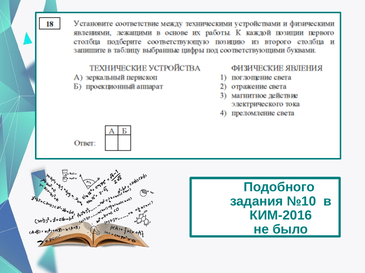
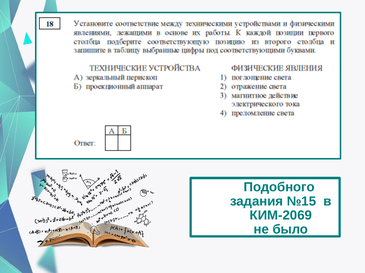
№10: №10 -> №15
КИМ-2016: КИМ-2016 -> КИМ-2069
